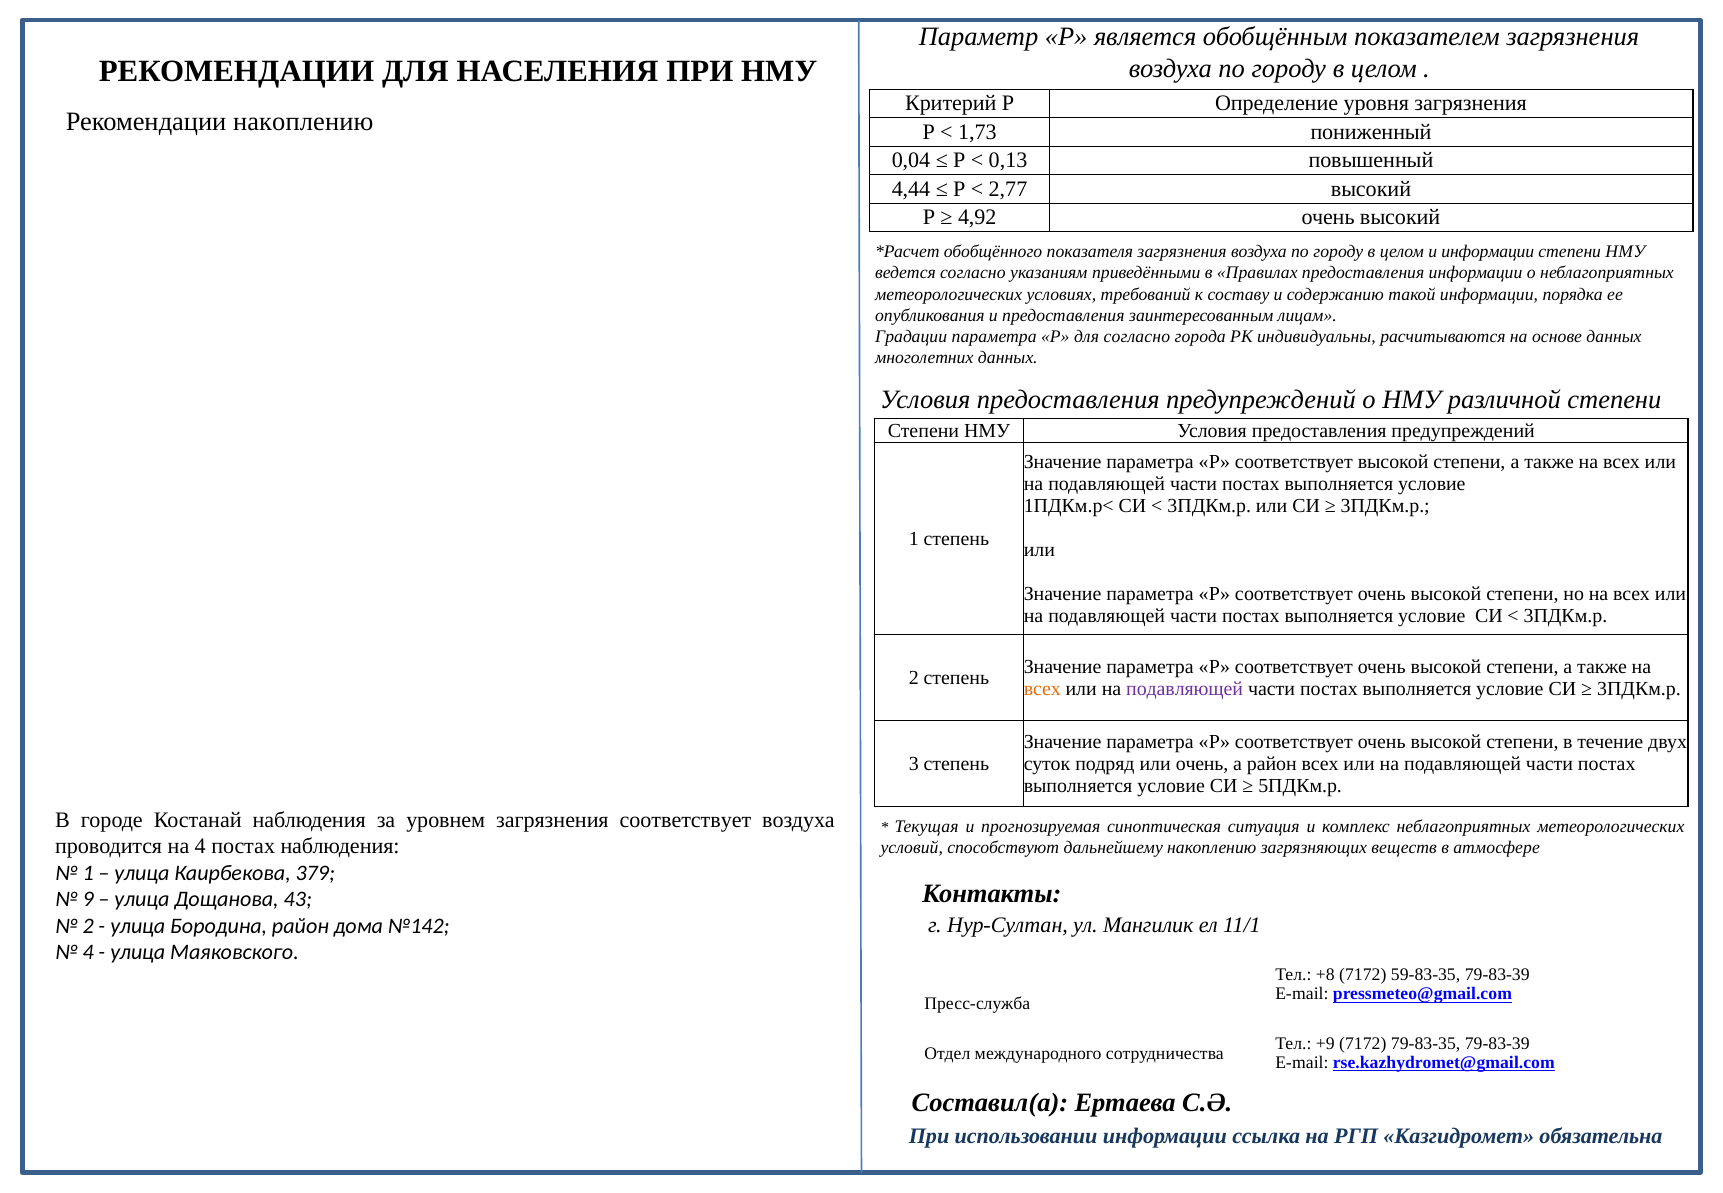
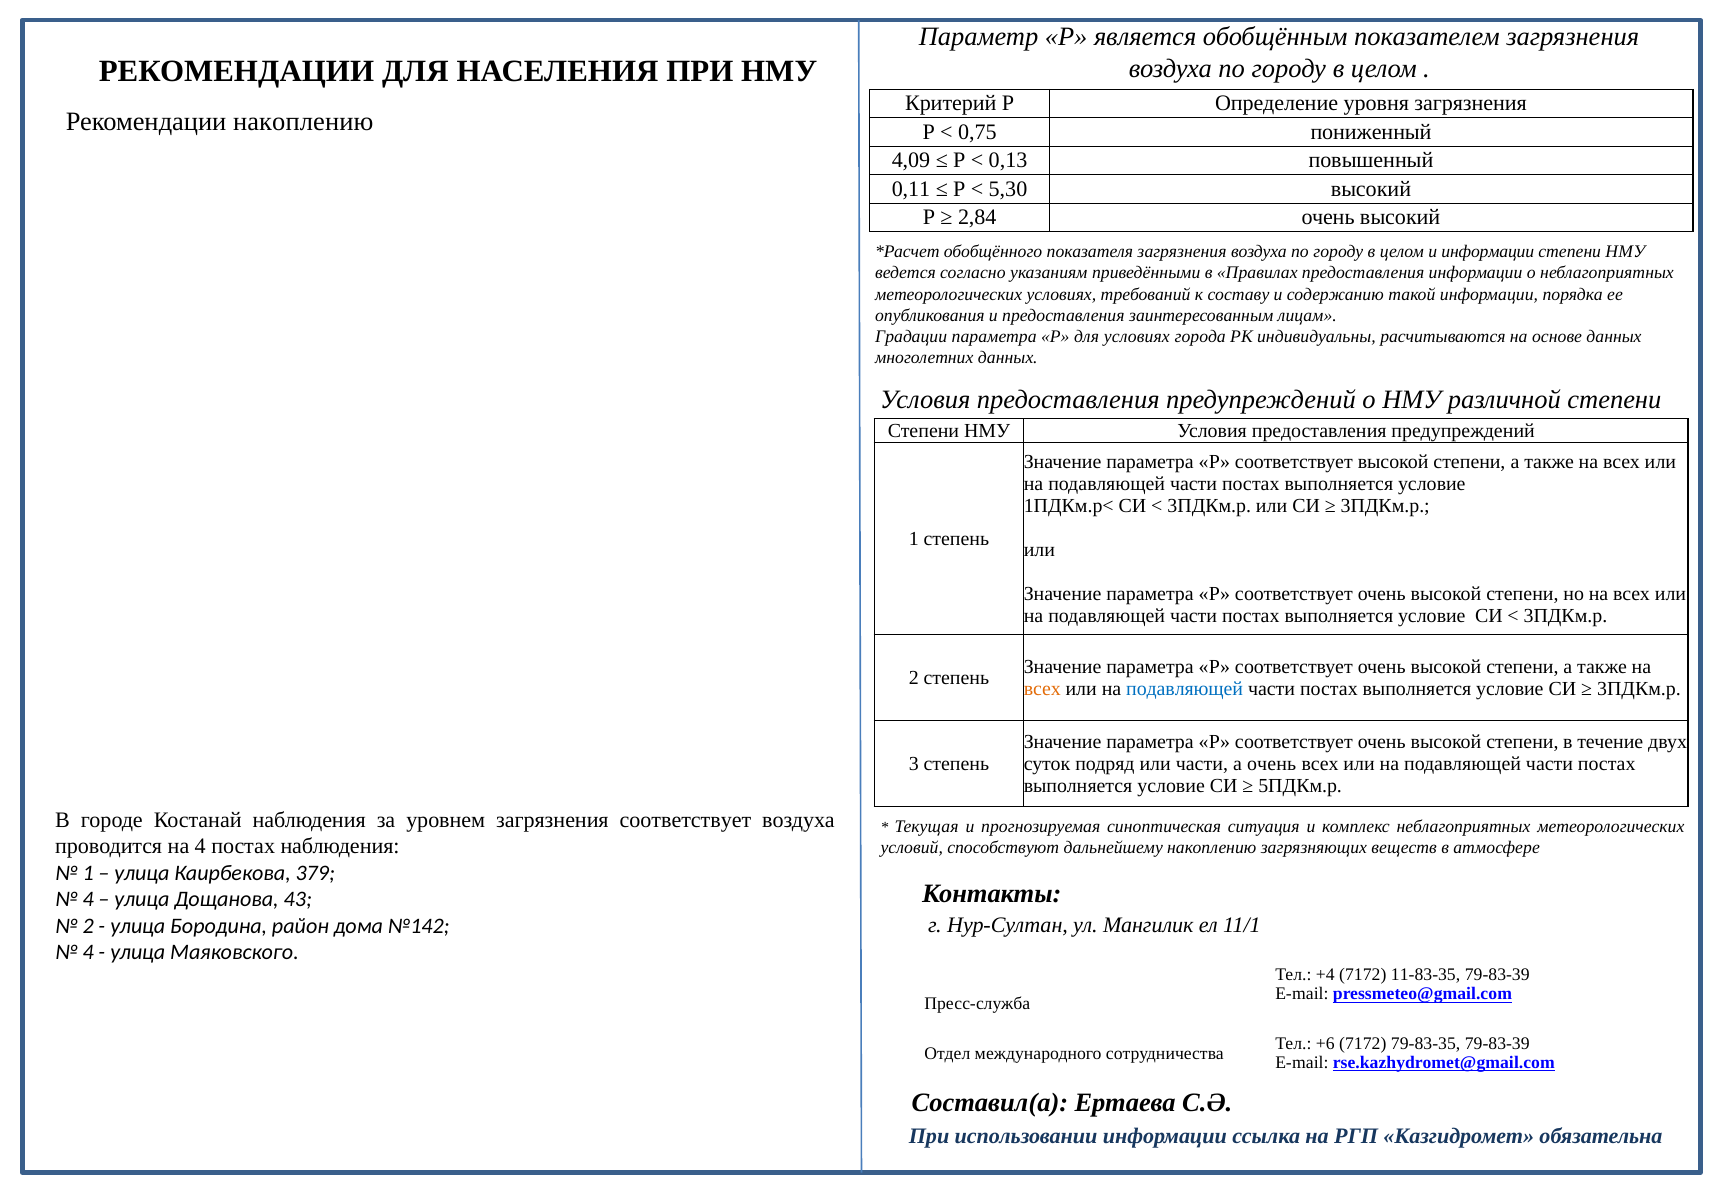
1,73: 1,73 -> 0,75
0,04: 0,04 -> 4,09
4,44: 4,44 -> 0,11
2,77: 2,77 -> 5,30
4,92: 4,92 -> 2,84
для согласно: согласно -> условиях
подавляющей at (1185, 688) colour: purple -> blue
или очень: очень -> части
а район: район -> очень
9 at (88, 899): 9 -> 4
+8: +8 -> +4
59-83-35: 59-83-35 -> 11-83-35
+9: +9 -> +6
